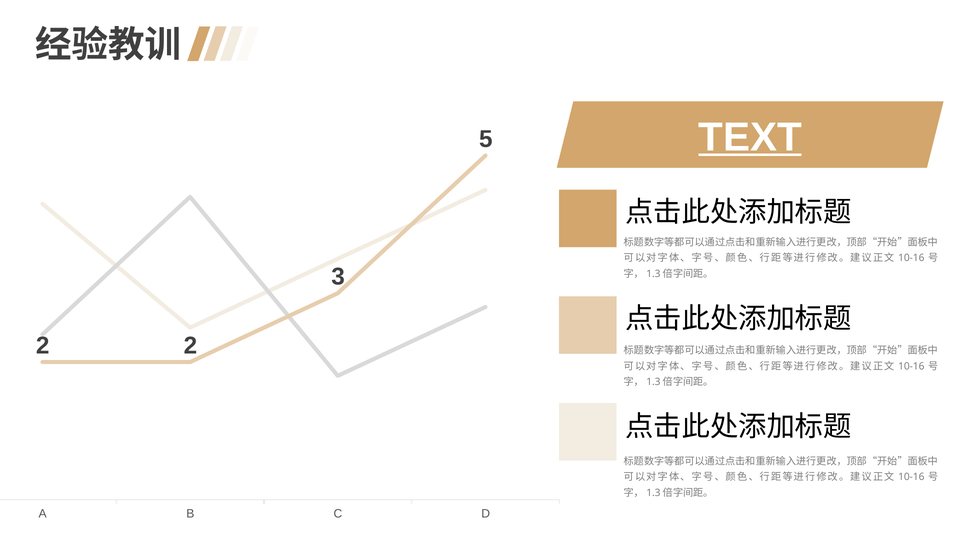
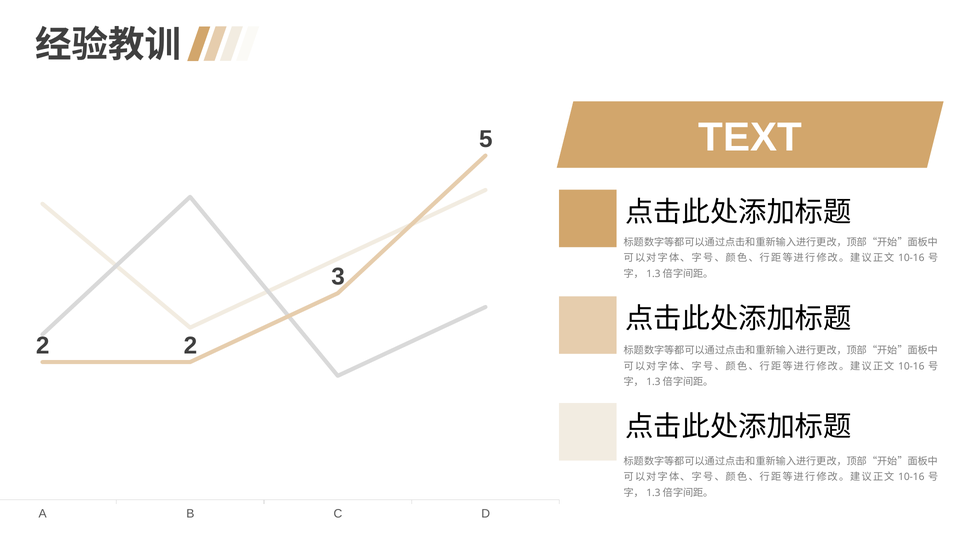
TEXT underline: present -> none
